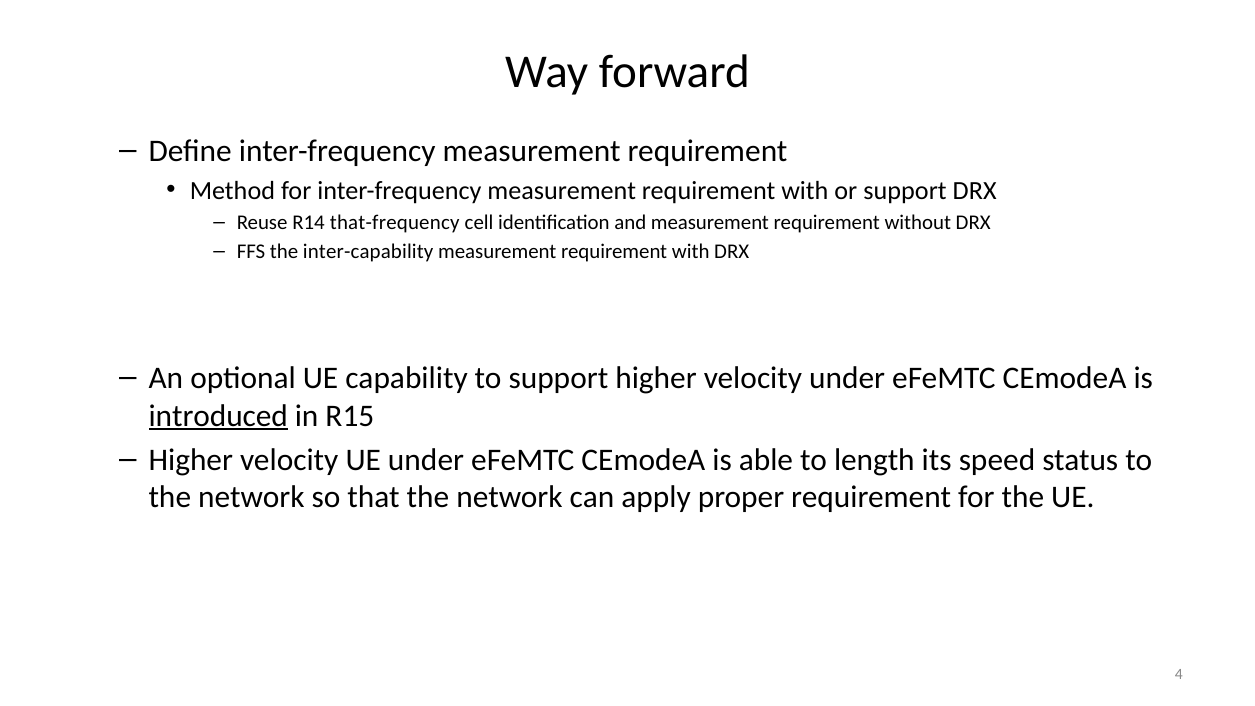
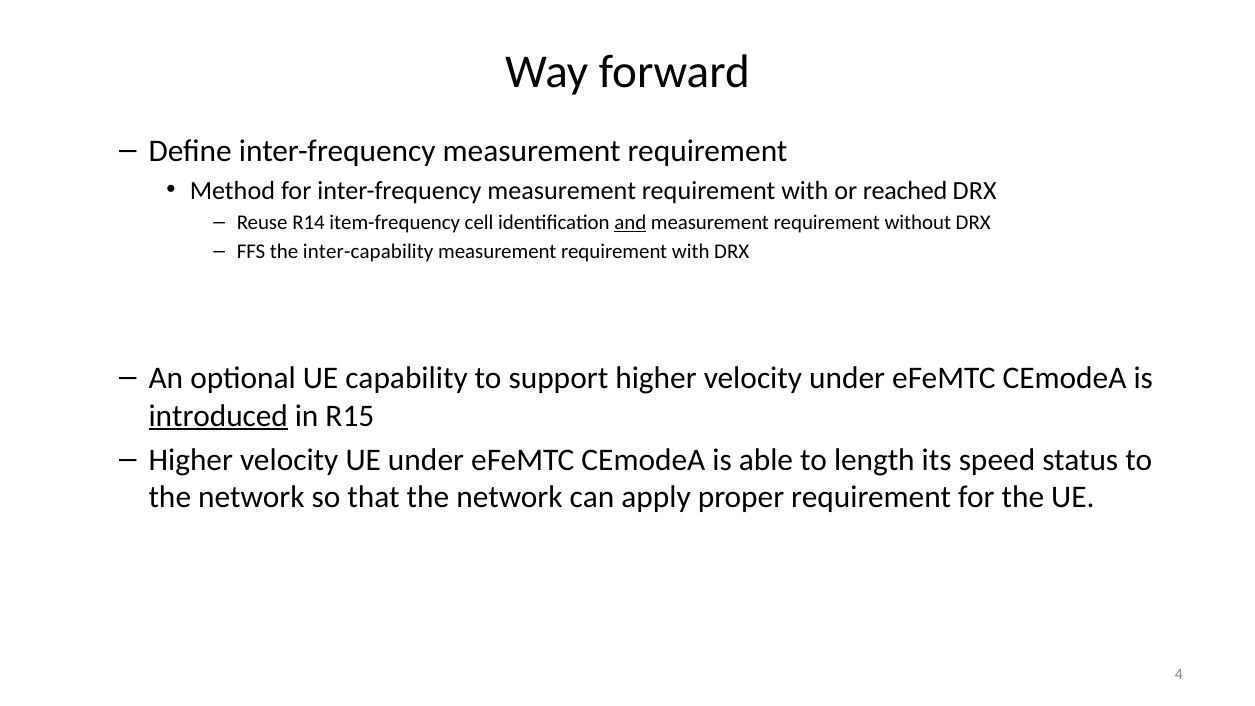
or support: support -> reached
that-frequency: that-frequency -> item-frequency
and underline: none -> present
